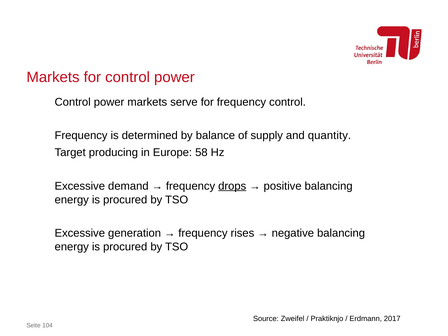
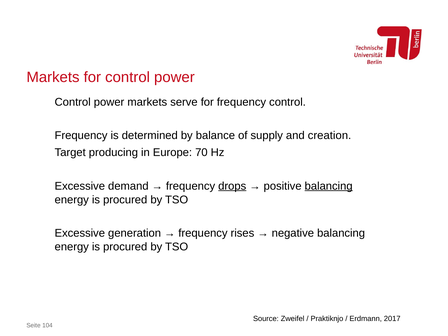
quantity: quantity -> creation
58: 58 -> 70
balancing at (329, 186) underline: none -> present
